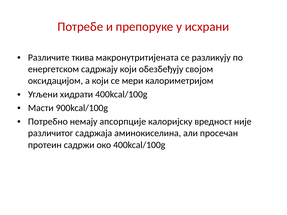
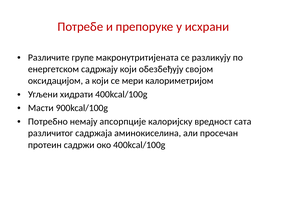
ткива: ткива -> групе
није: није -> сата
